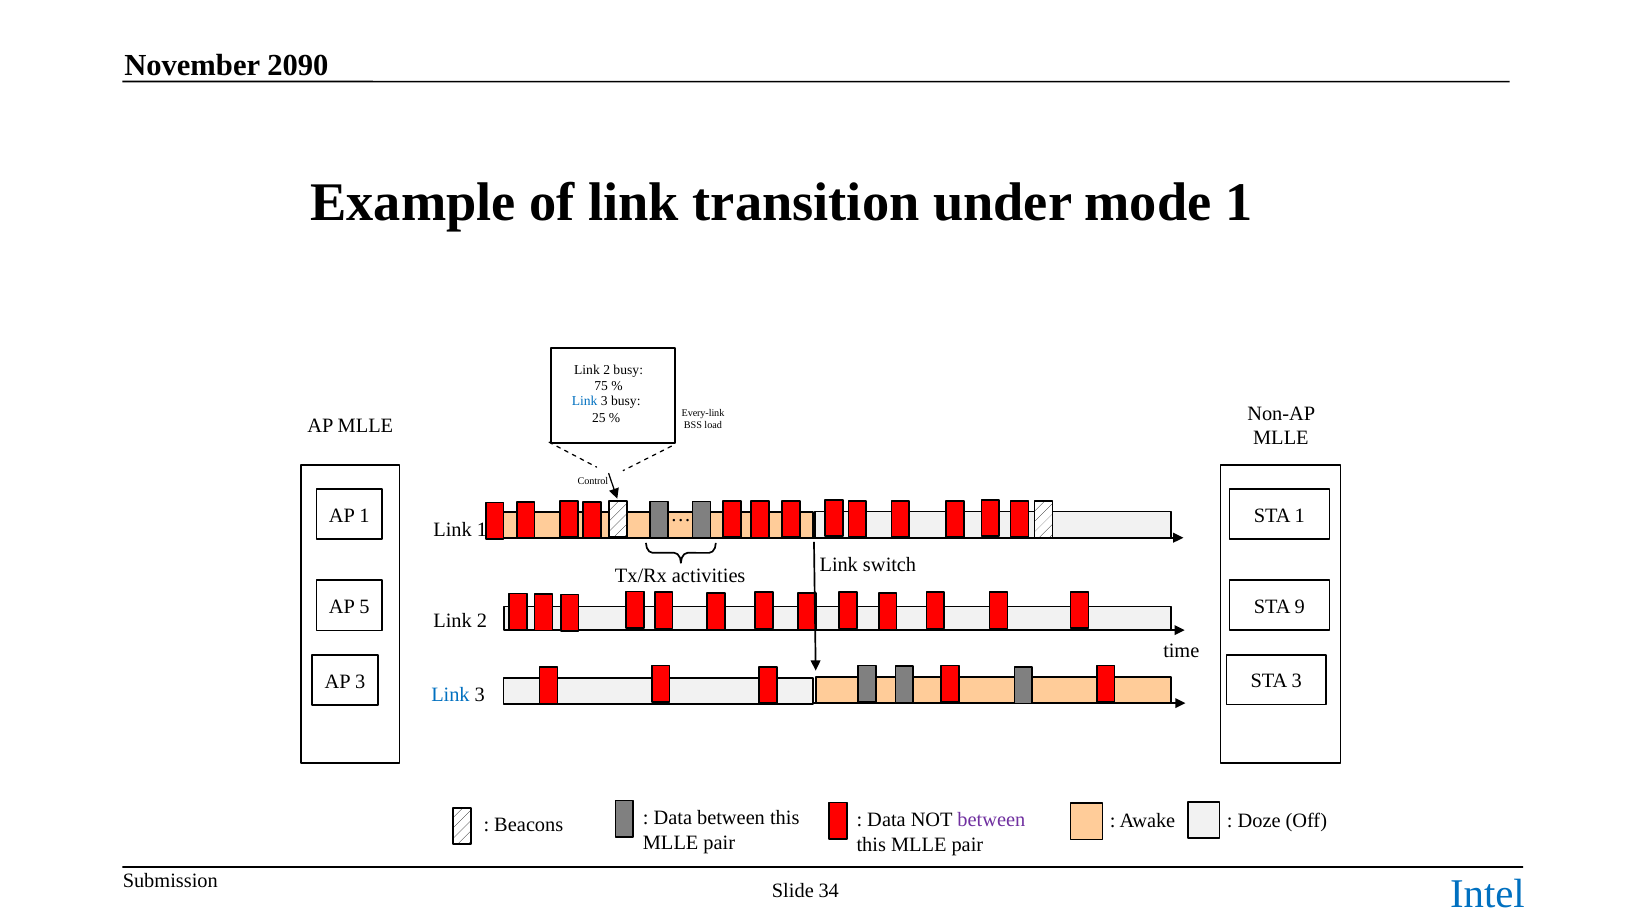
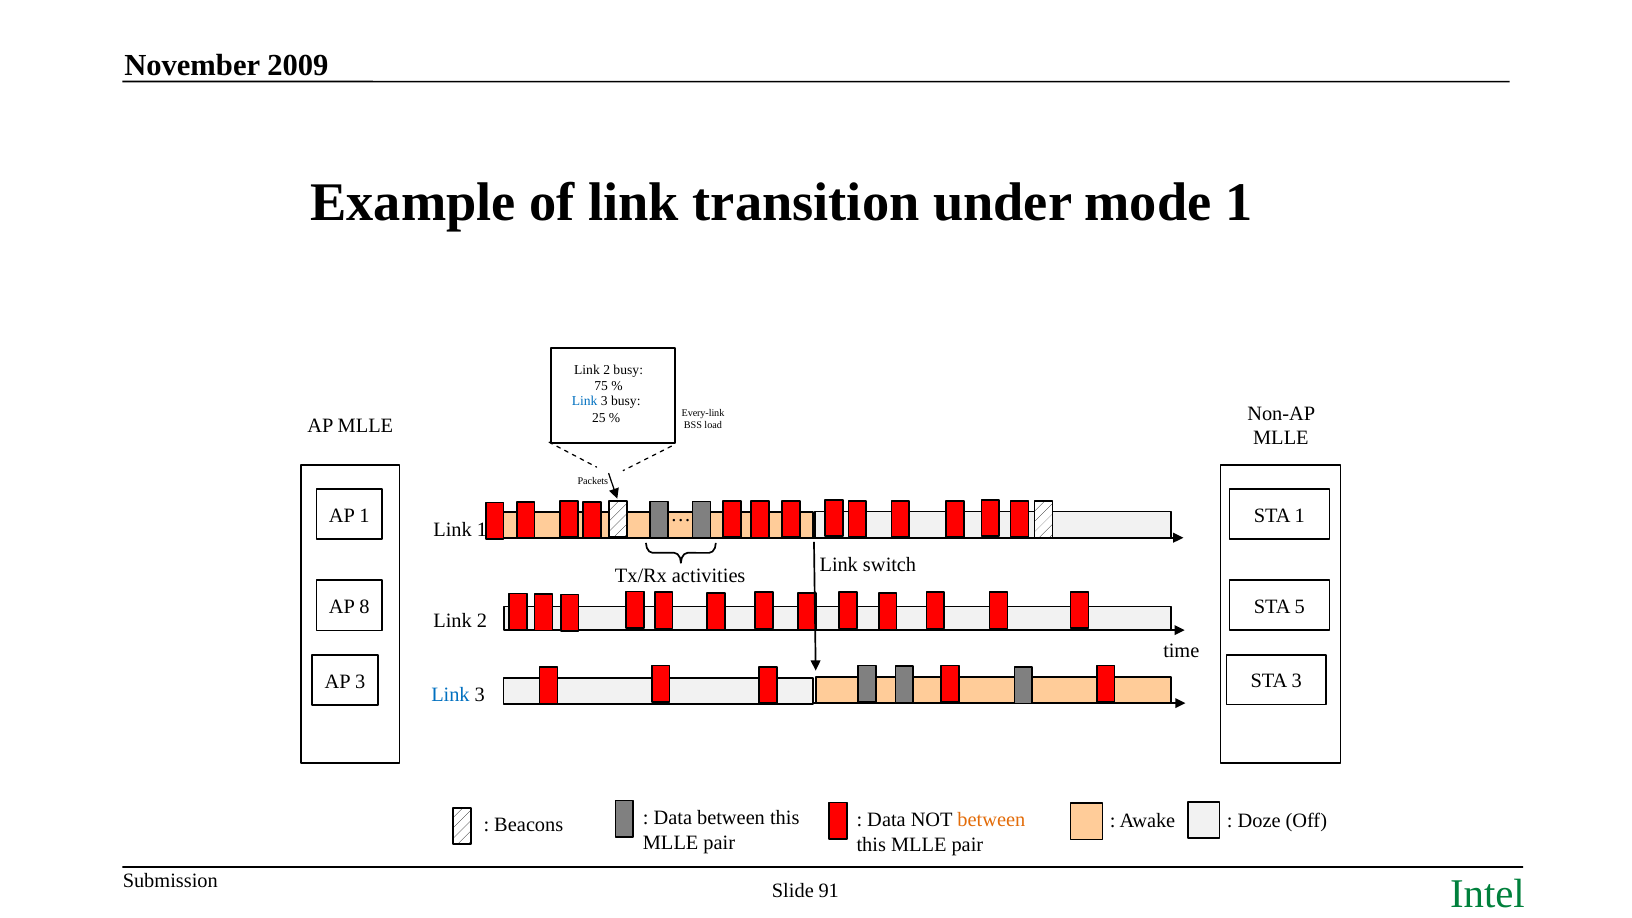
2090: 2090 -> 2009
Control: Control -> Packets
9: 9 -> 5
5: 5 -> 8
between at (991, 820) colour: purple -> orange
Intel colour: blue -> green
34: 34 -> 91
